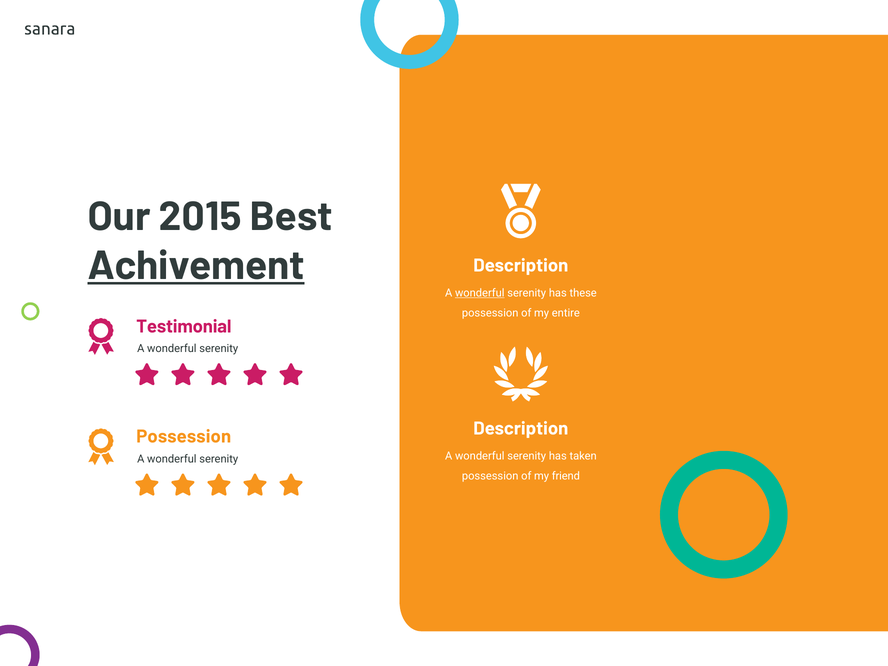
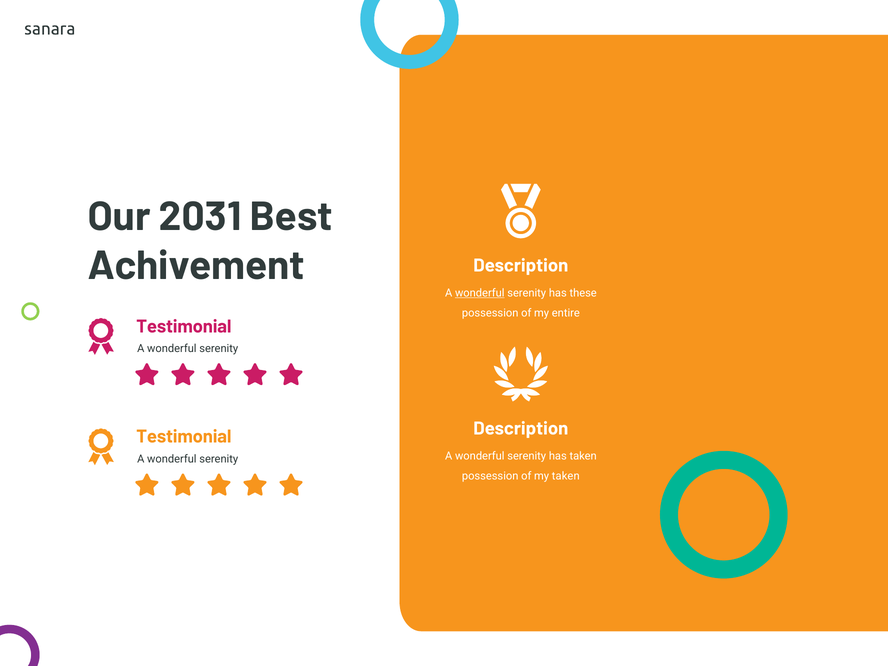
2015: 2015 -> 2031
Achivement underline: present -> none
Possession at (184, 437): Possession -> Testimonial
my friend: friend -> taken
